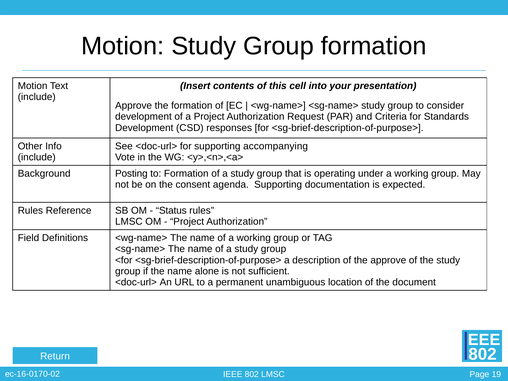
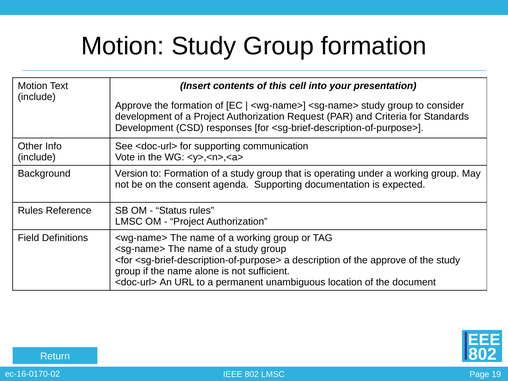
accompanying: accompanying -> communication
Posting: Posting -> Version
